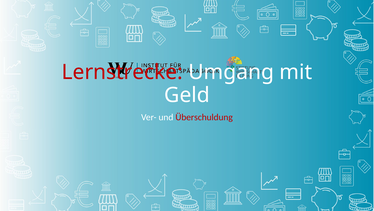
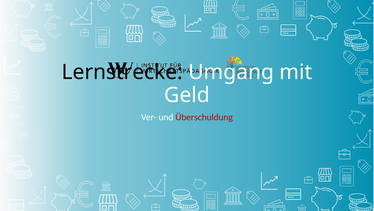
Lernstrecke colour: red -> black
